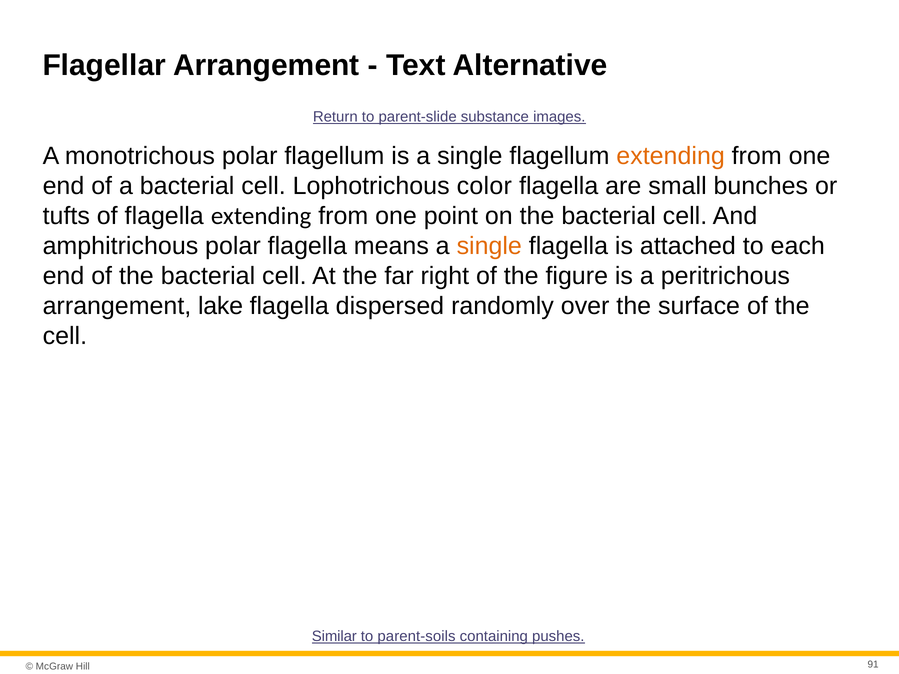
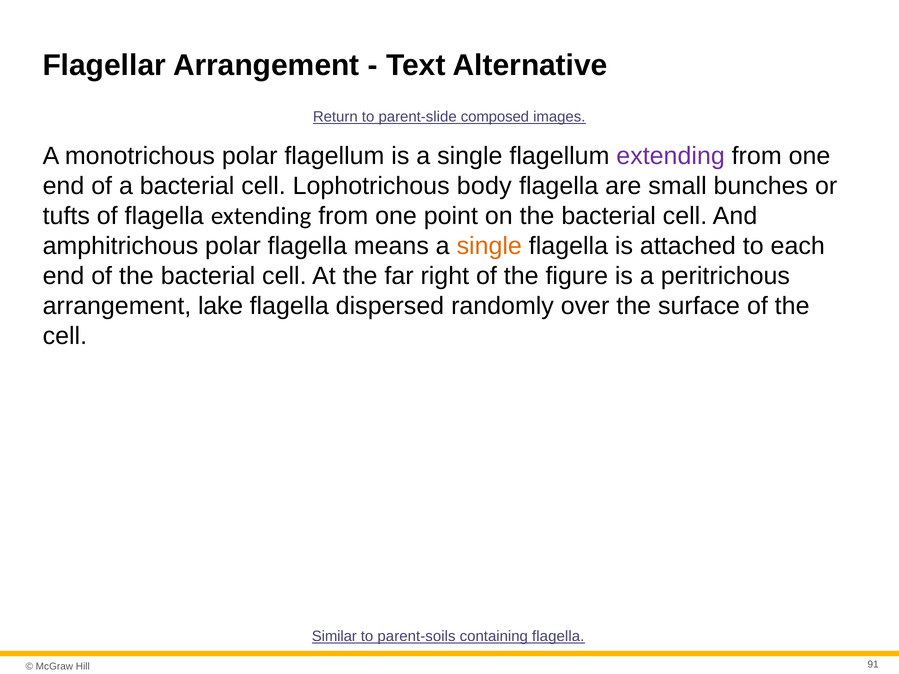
substance: substance -> composed
extending at (671, 156) colour: orange -> purple
color: color -> body
containing pushes: pushes -> flagella
